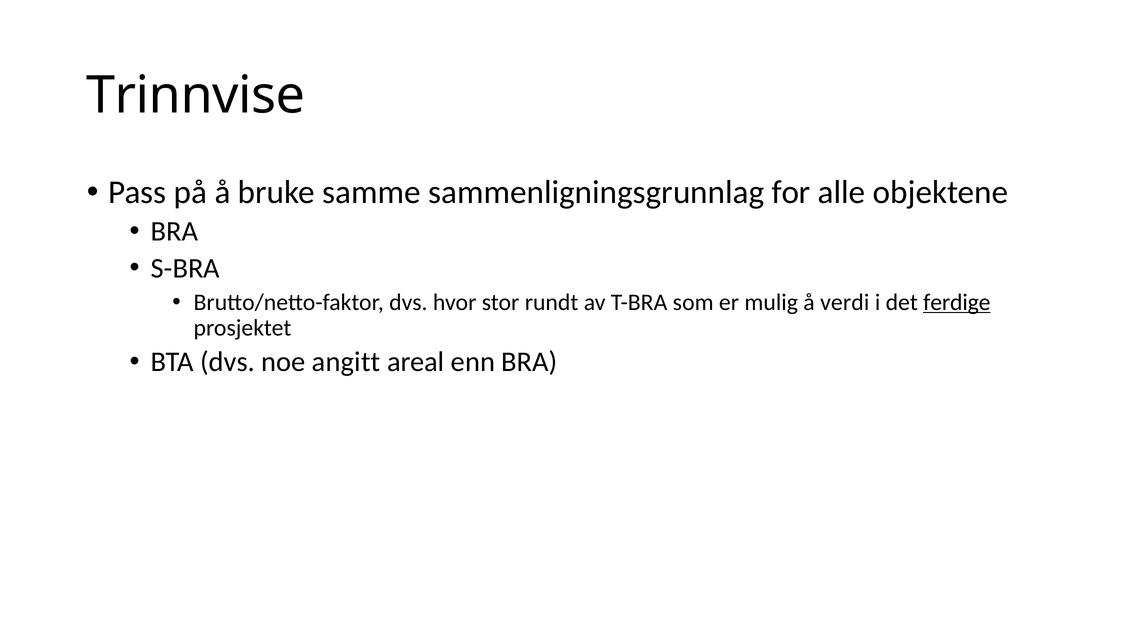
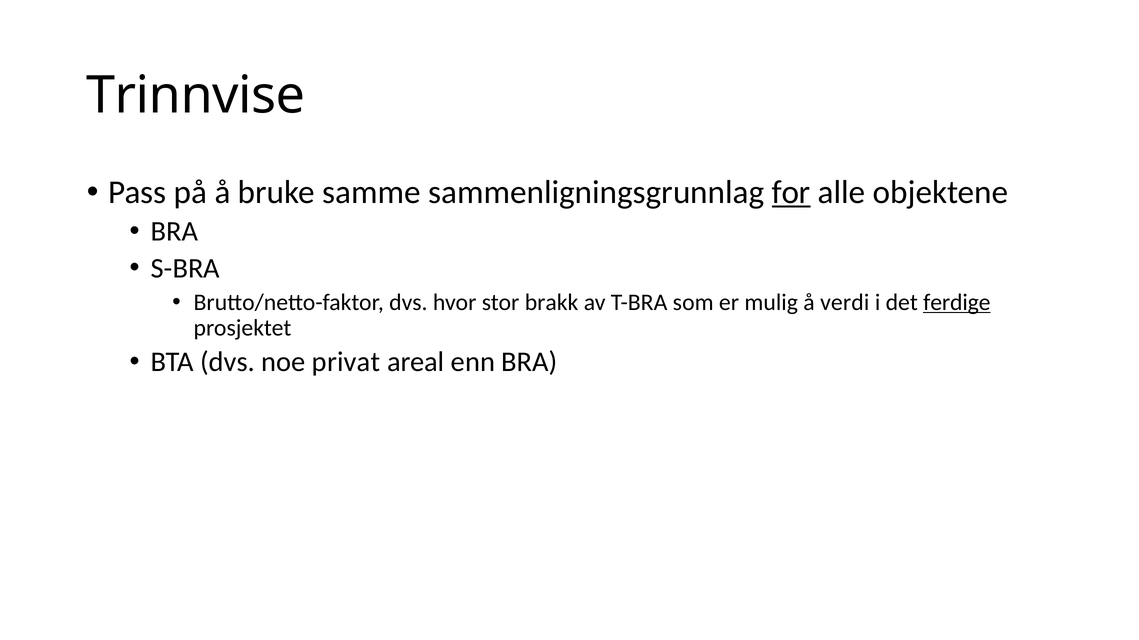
for underline: none -> present
rundt: rundt -> brakk
angitt: angitt -> privat
